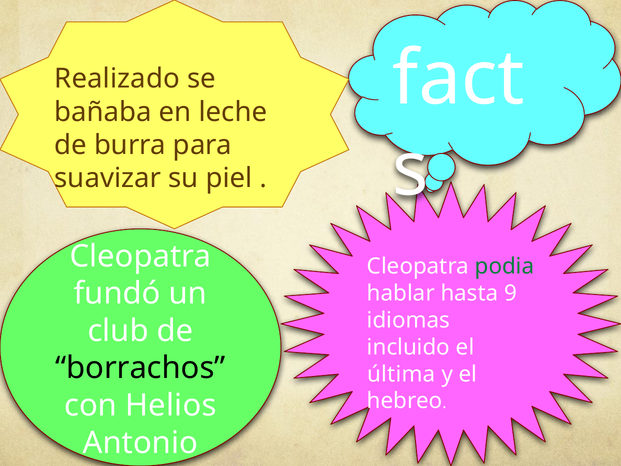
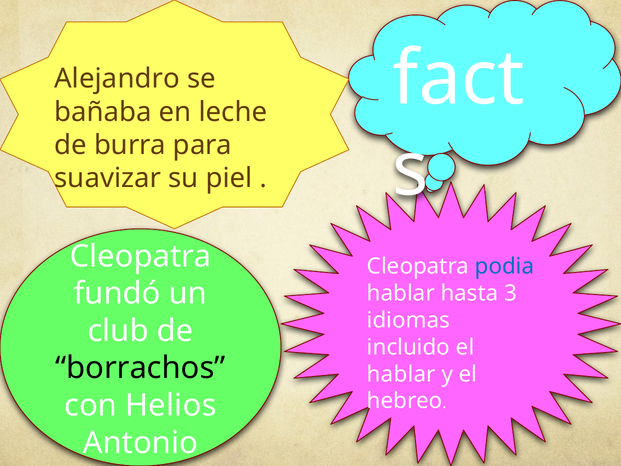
Realizado: Realizado -> Alejandro
podia colour: green -> blue
9: 9 -> 3
última at (401, 374): última -> hablar
